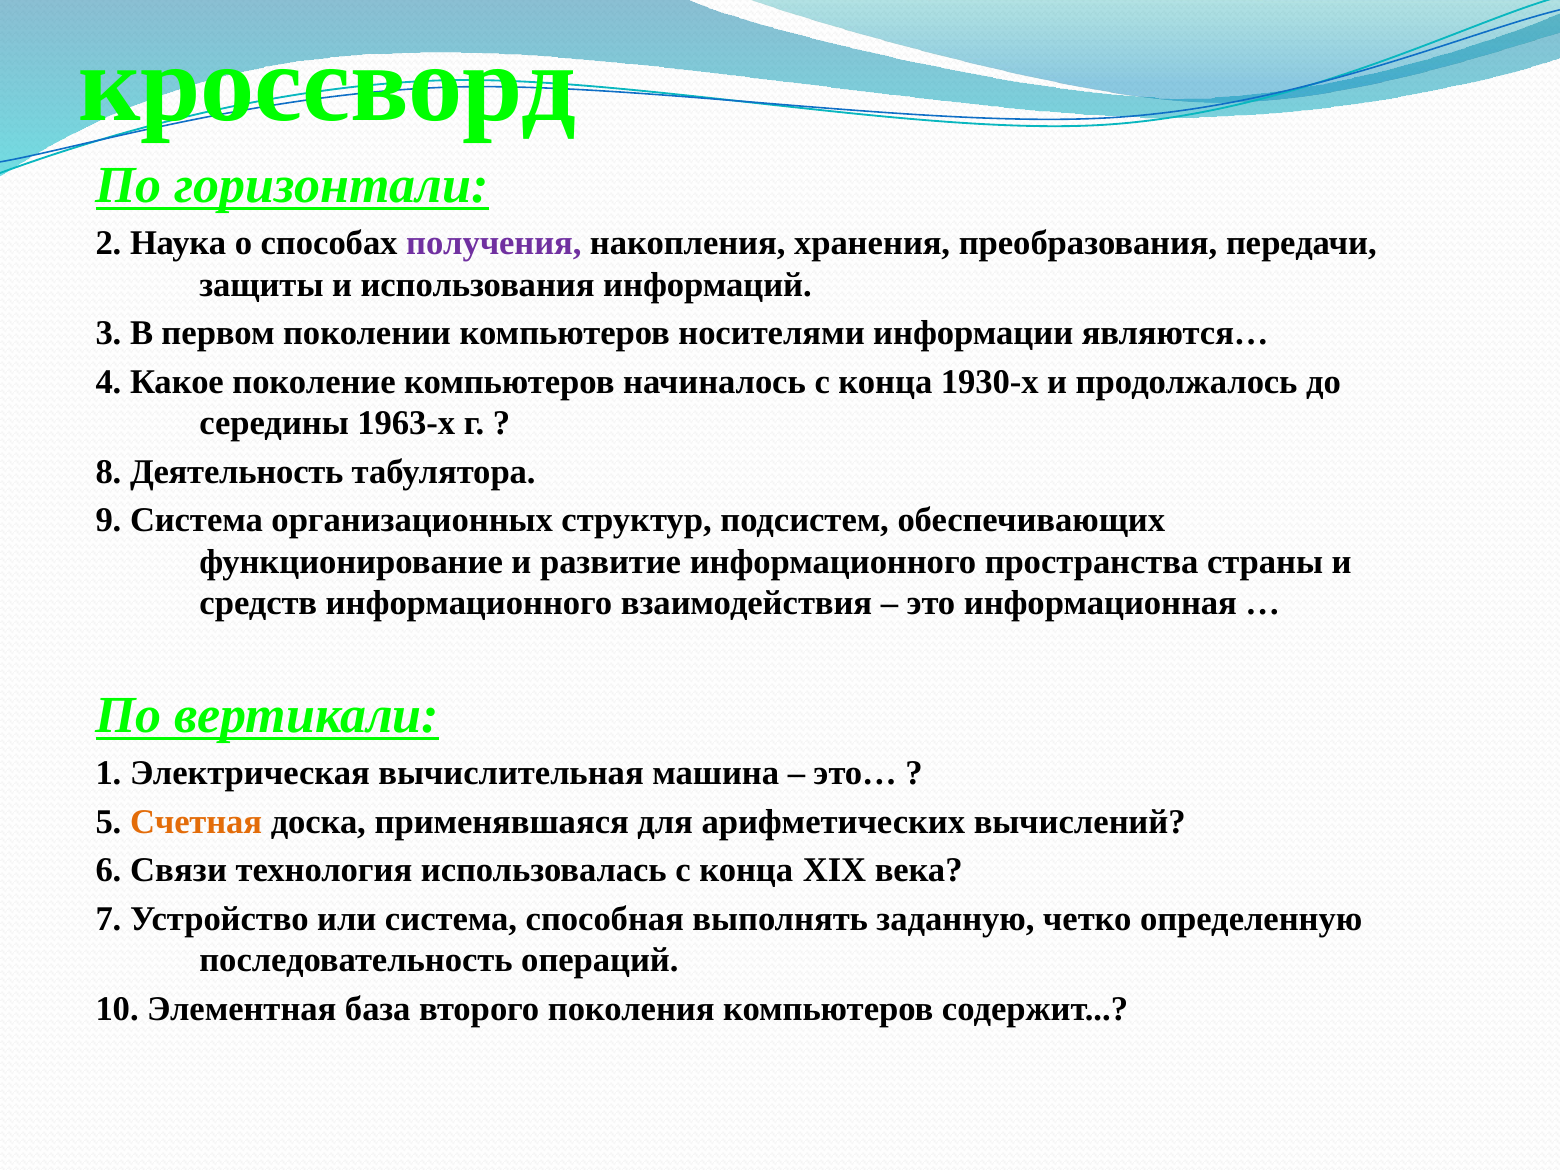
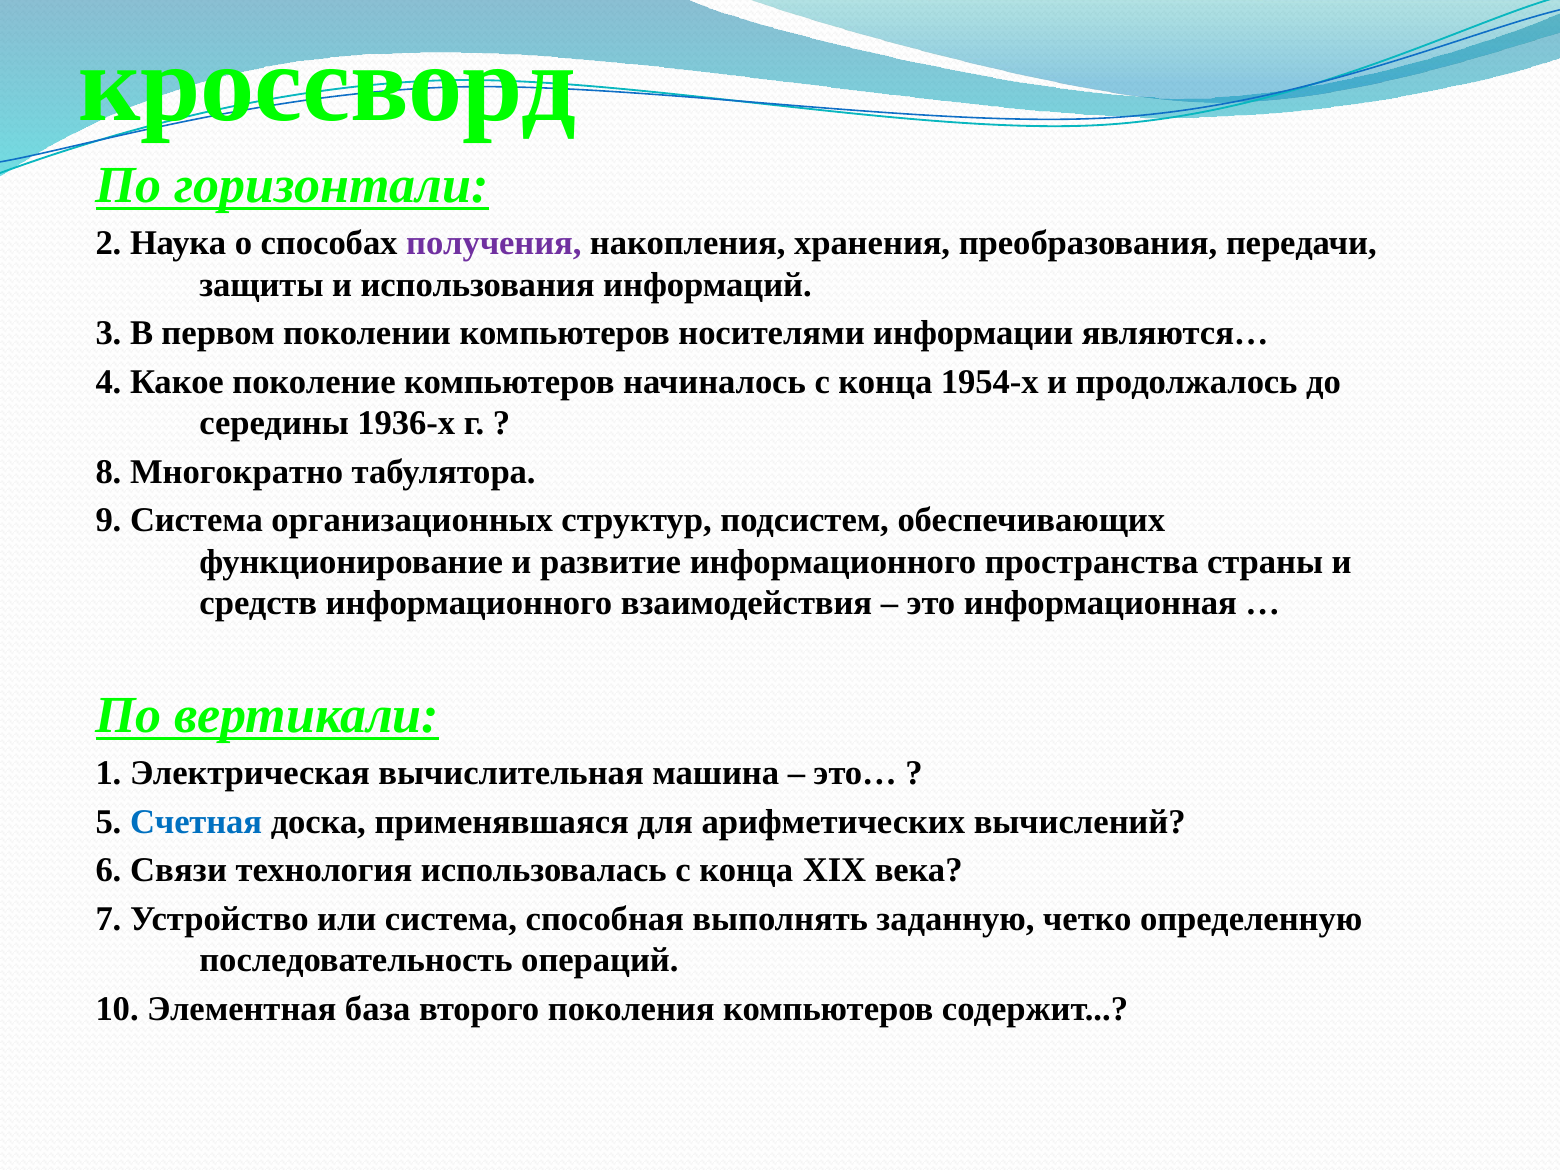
1930-х: 1930-х -> 1954-х
1963-х: 1963-х -> 1936-х
Деятельность: Деятельность -> Многократно
Счетная colour: orange -> blue
